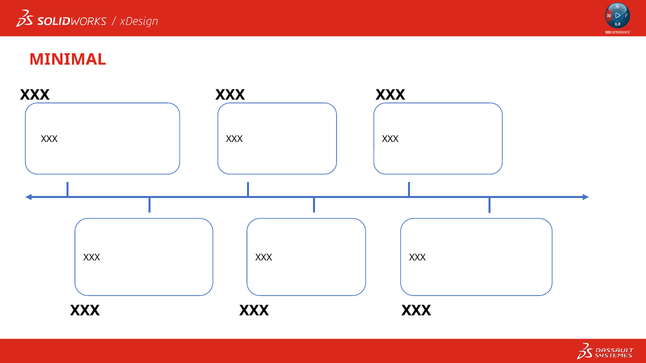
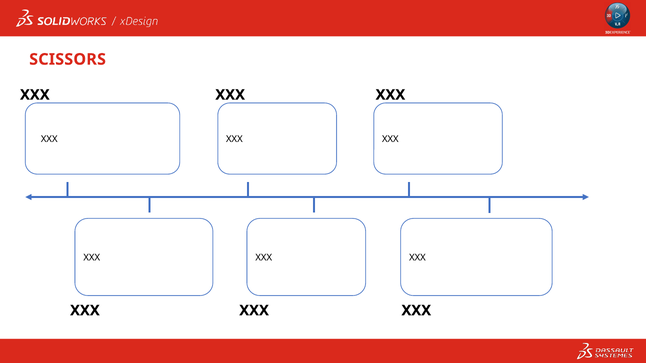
MINIMAL: MINIMAL -> SCISSORS
